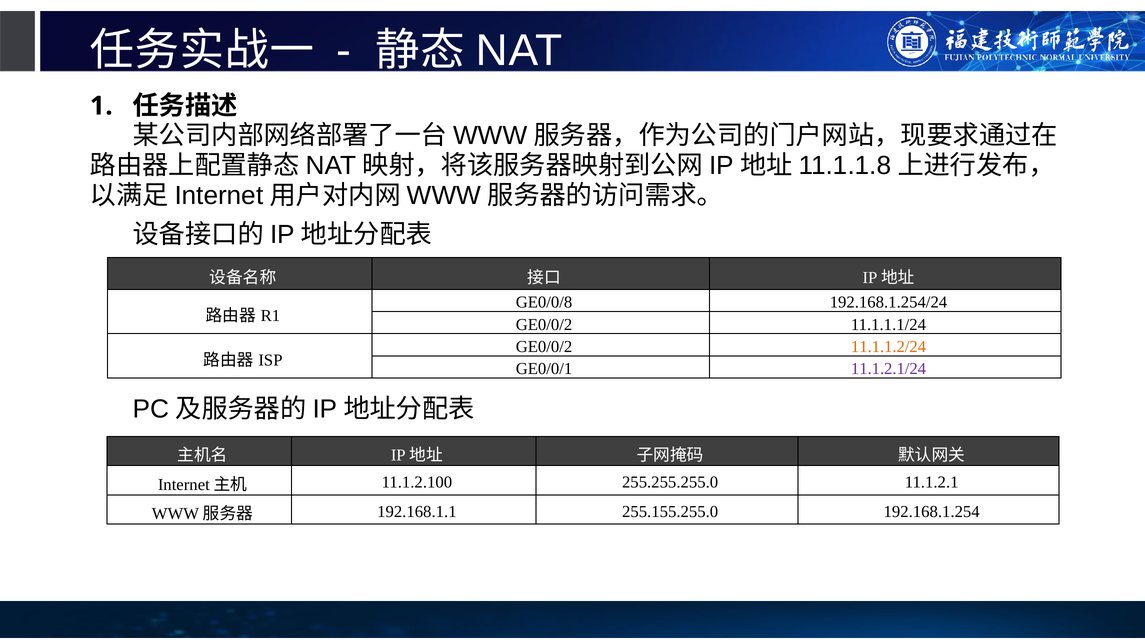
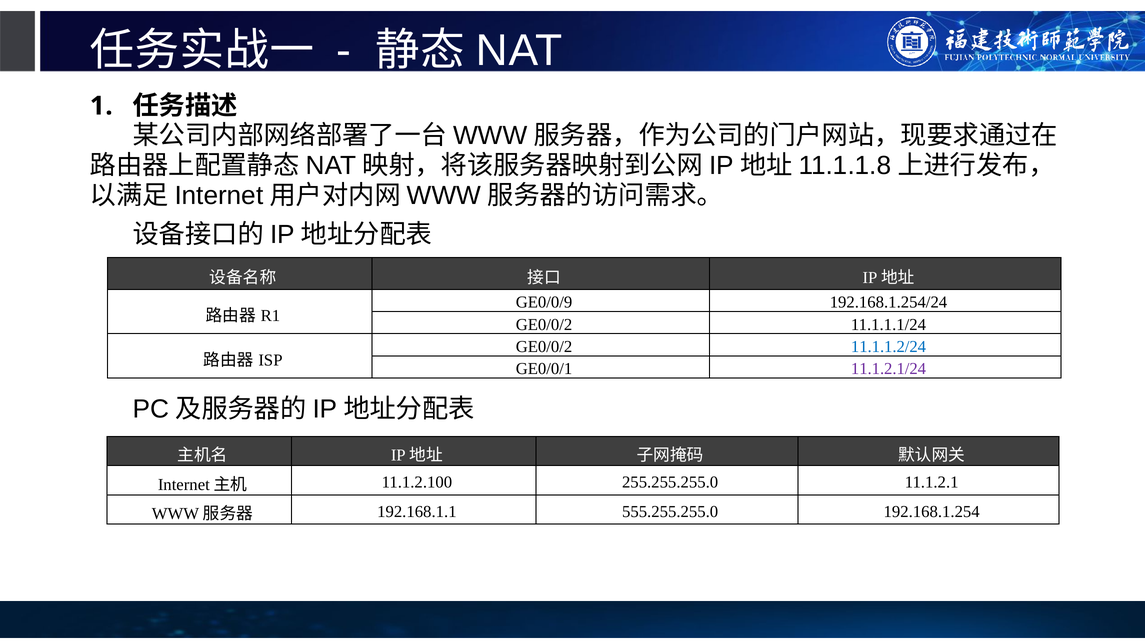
GE0/0/8: GE0/0/8 -> GE0/0/9
11.1.1.2/24 colour: orange -> blue
255.155.255.0: 255.155.255.0 -> 555.255.255.0
